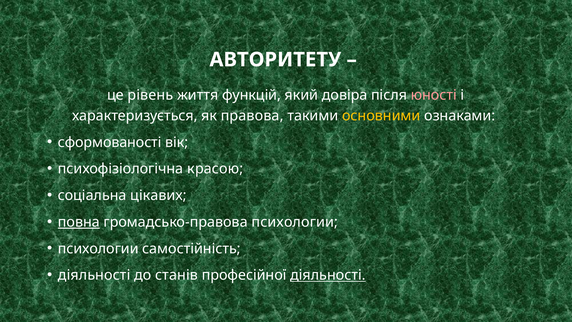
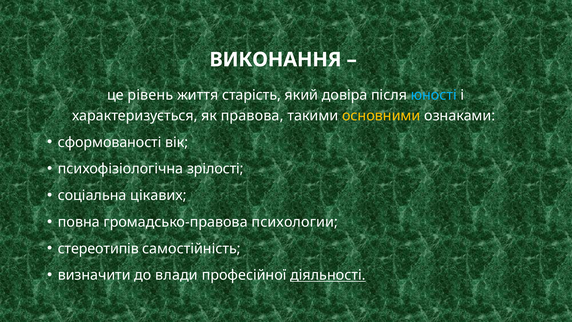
АВТОРИТЕТУ: АВТОРИТЕТУ -> ВИКОНАННЯ
функцій: функцій -> старість
юності colour: pink -> light blue
красою: красою -> зрілості
повна underline: present -> none
психологии at (98, 248): психологии -> стереотипів
діяльності at (94, 275): діяльності -> визначити
станів: станів -> влади
